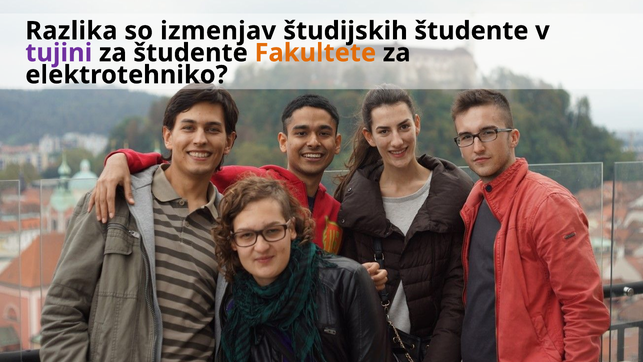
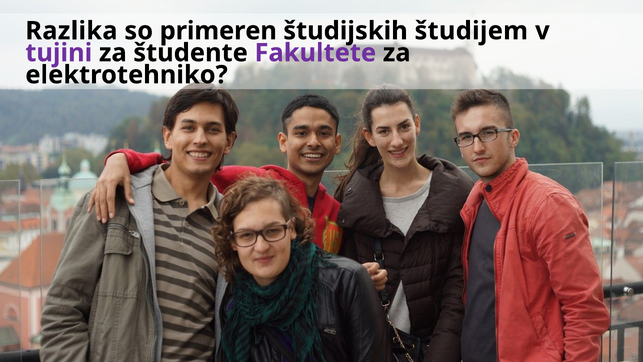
izmenjav: izmenjav -> primeren
študijskih študente: študente -> študijem
Fakultete colour: orange -> purple
